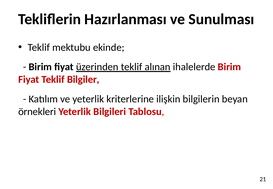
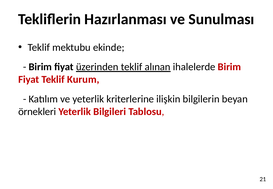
Bilgiler: Bilgiler -> Kurum
